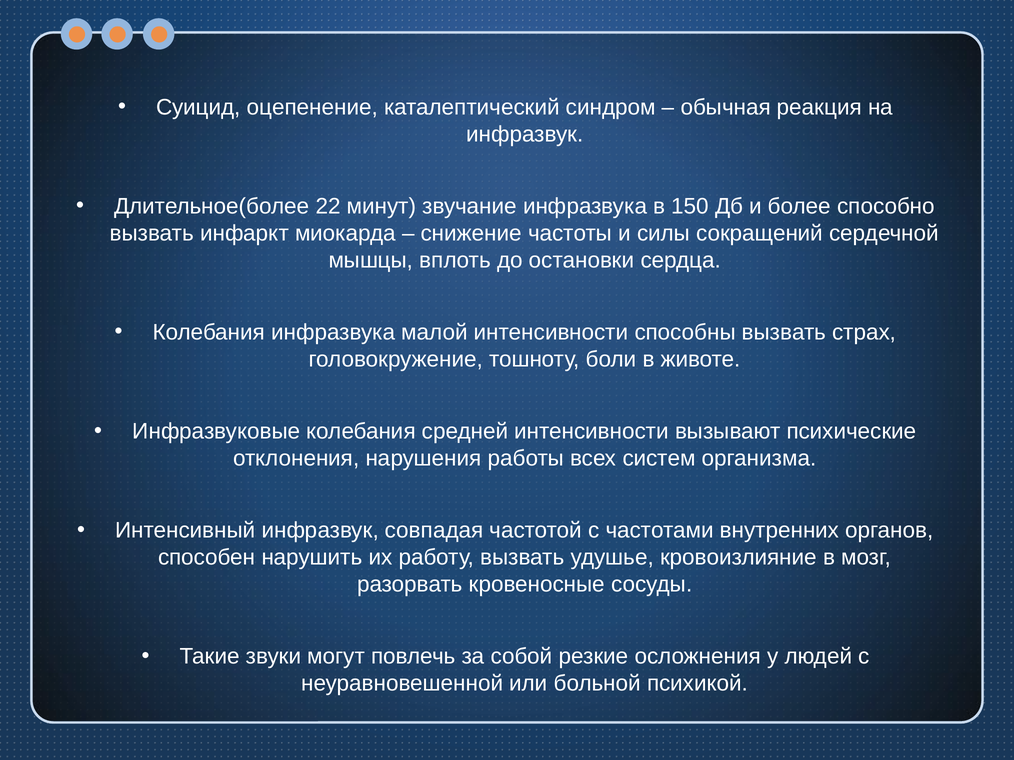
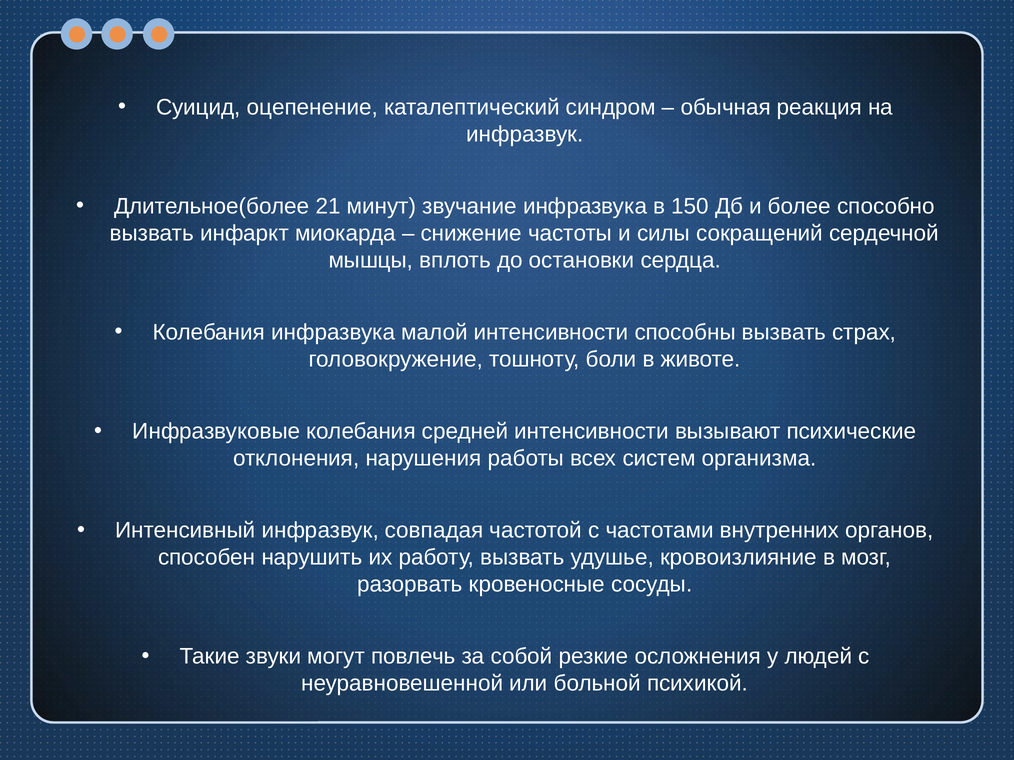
22: 22 -> 21
